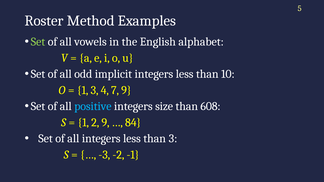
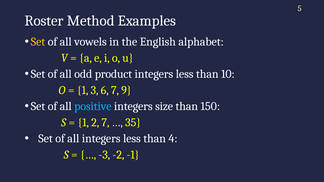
Set at (38, 42) colour: light green -> yellow
implicit: implicit -> product
4: 4 -> 6
608: 608 -> 150
2 9: 9 -> 7
84: 84 -> 35
than 3: 3 -> 4
